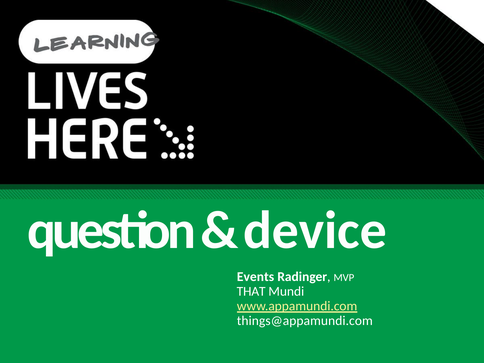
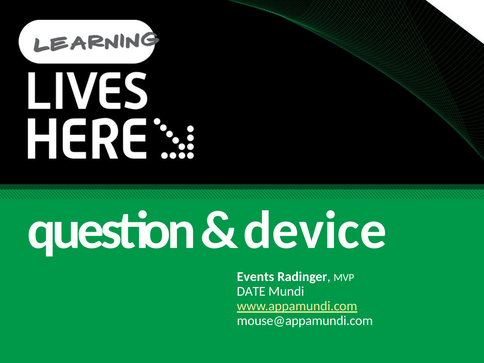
THAT: THAT -> DATE
things@appamundi.com: things@appamundi.com -> mouse@appamundi.com
